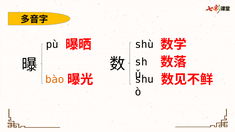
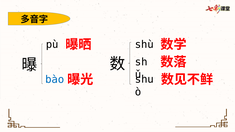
bào colour: orange -> blue
